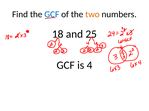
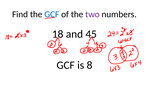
two colour: orange -> purple
25: 25 -> 45
4: 4 -> 8
